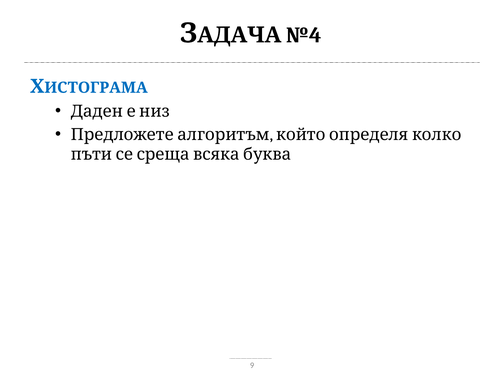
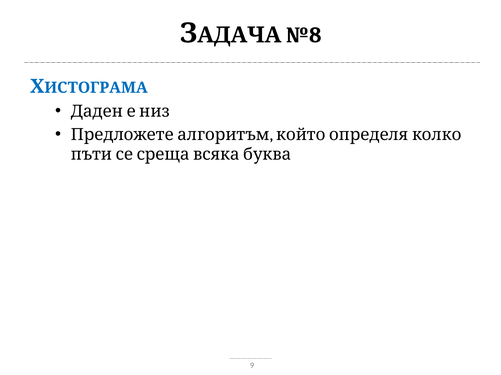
№4: №4 -> №8
